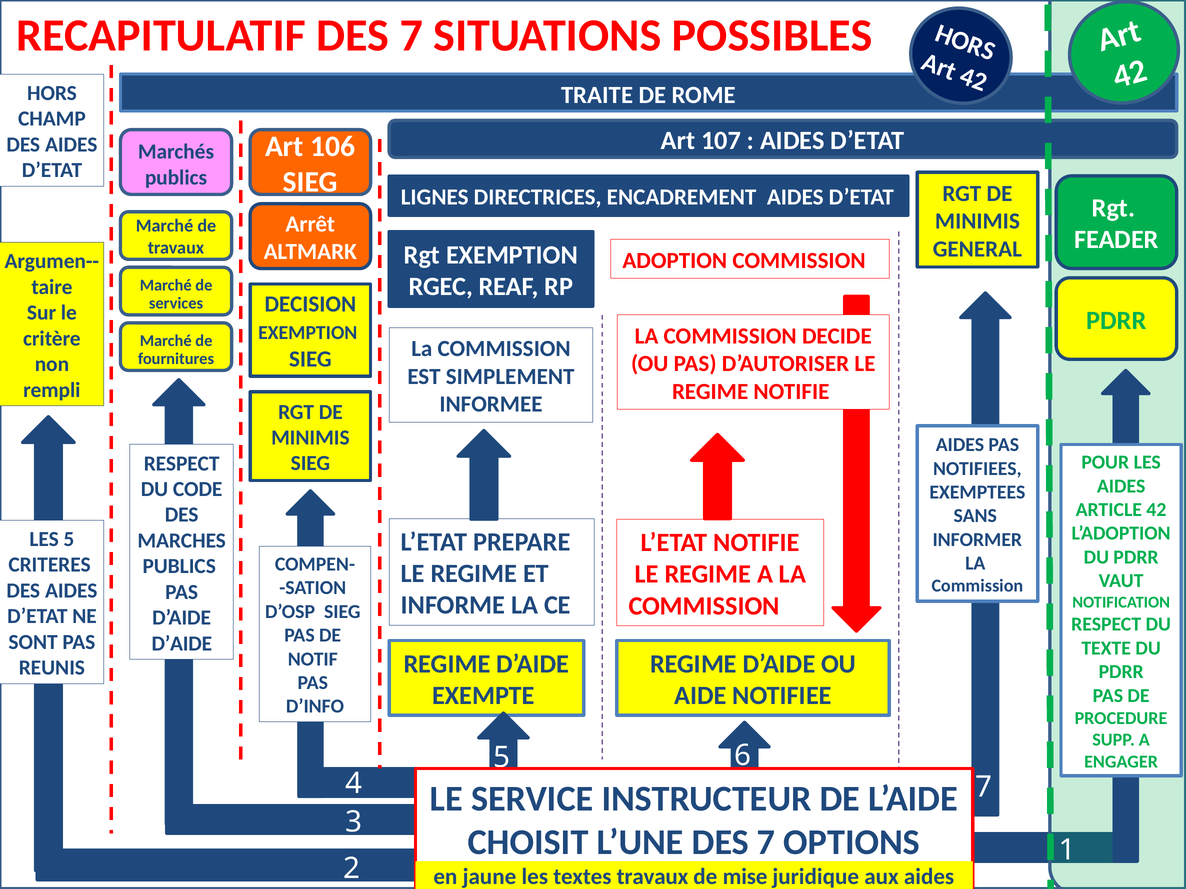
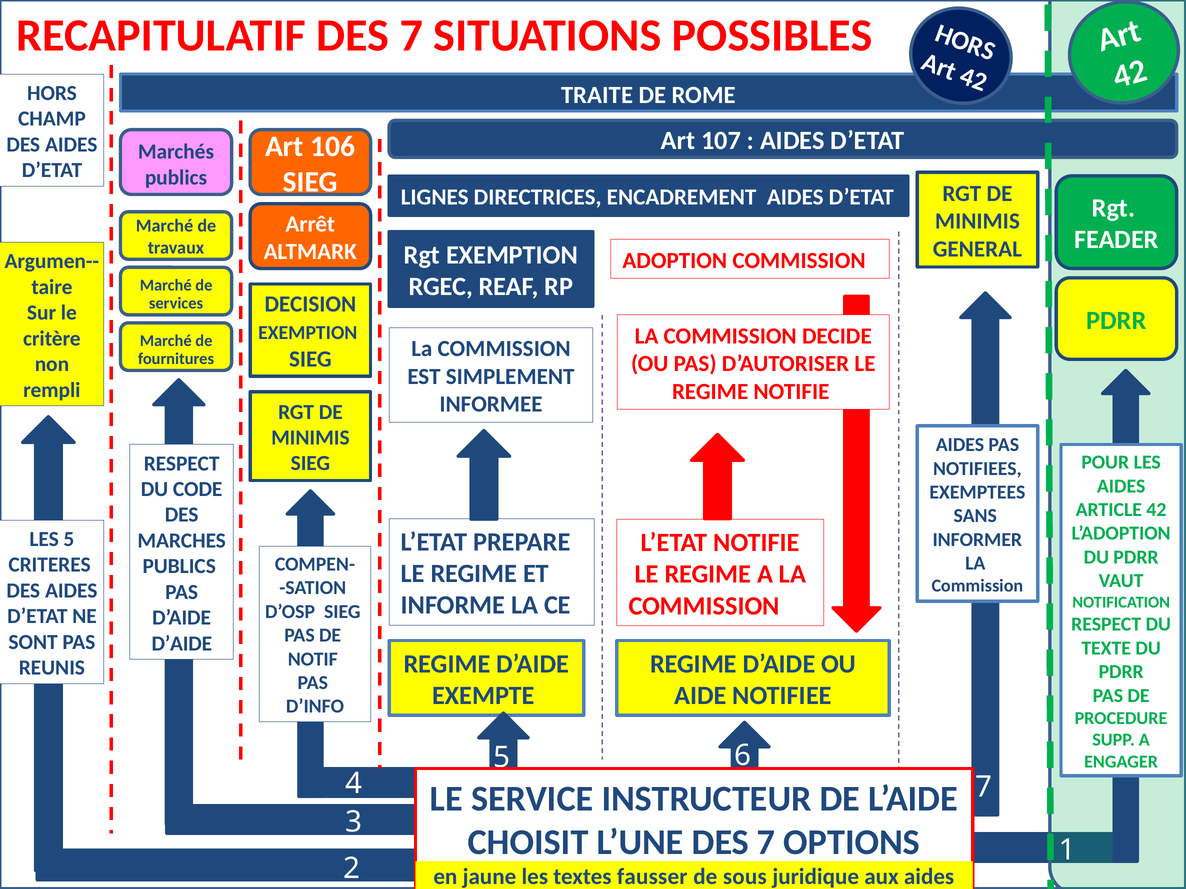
textes travaux: travaux -> fausser
mise: mise -> sous
